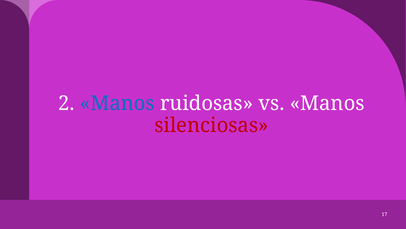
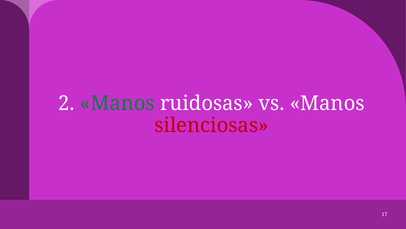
Manos at (117, 103) colour: blue -> green
